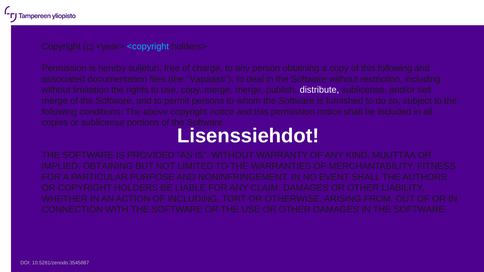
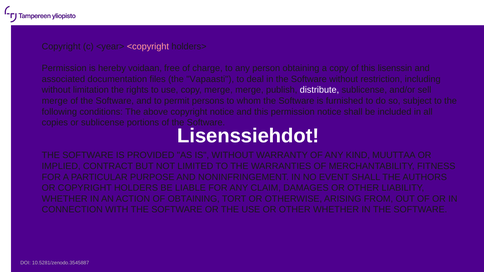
<copyright colour: light blue -> pink
suljetun: suljetun -> voidaan
this following: following -> lisenssin
IMPLIED OBTAINING: OBTAINING -> CONTRACT
OF INCLUDING: INCLUDING -> OBTAINING
OTHER DAMAGES: DAMAGES -> WHETHER
